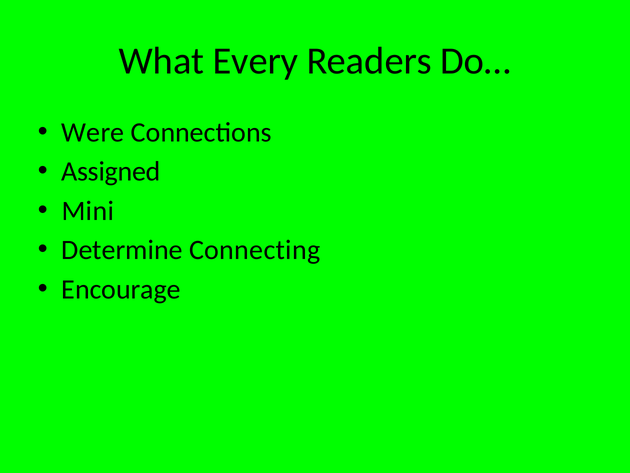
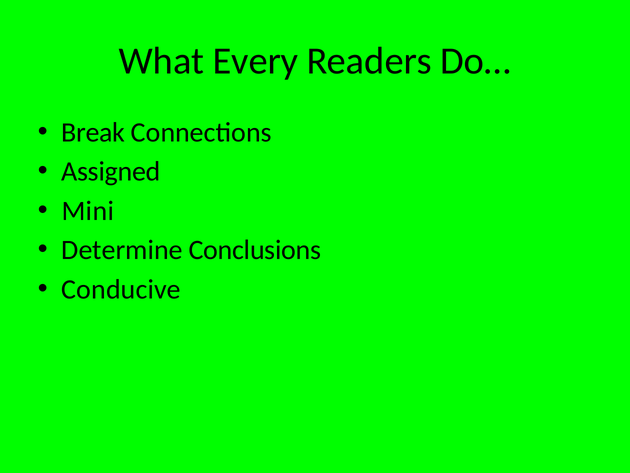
Were: Were -> Break
Connecting: Connecting -> Conclusions
Encourage: Encourage -> Conducive
